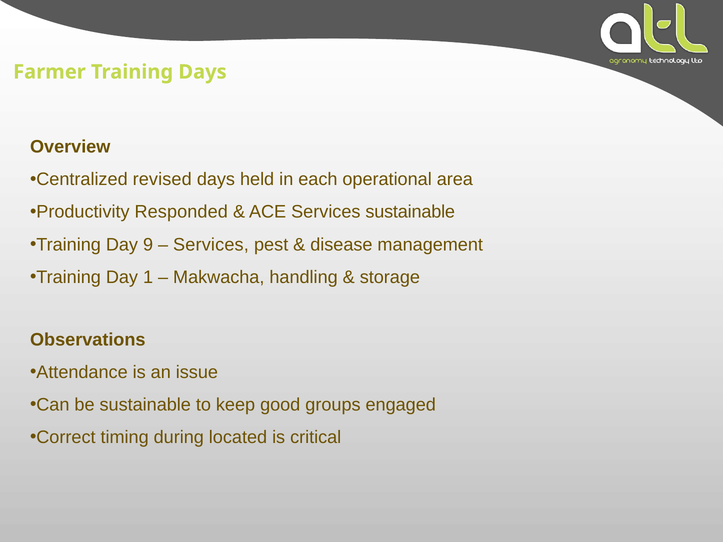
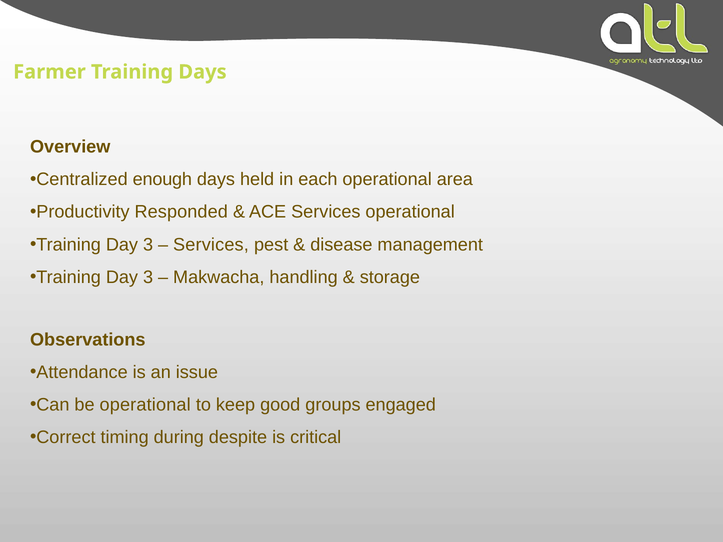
revised: revised -> enough
Services sustainable: sustainable -> operational
9 at (148, 245): 9 -> 3
1 at (148, 277): 1 -> 3
be sustainable: sustainable -> operational
located: located -> despite
